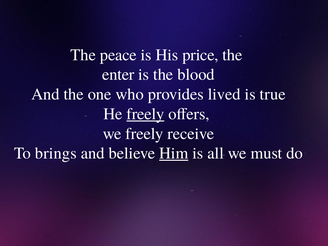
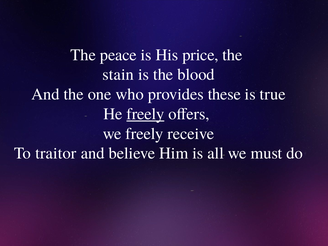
enter: enter -> stain
lived: lived -> these
brings: brings -> traitor
Him underline: present -> none
